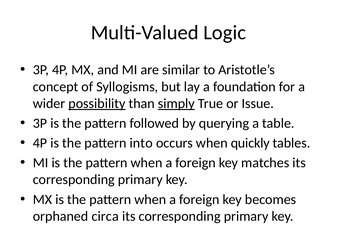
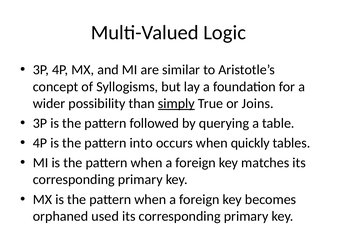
possibility underline: present -> none
Issue: Issue -> Joins
circa: circa -> used
